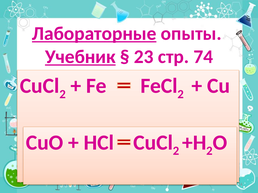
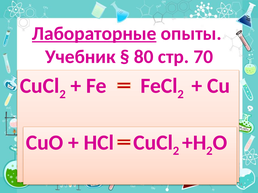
Учебник underline: present -> none
23: 23 -> 80
74: 74 -> 70
